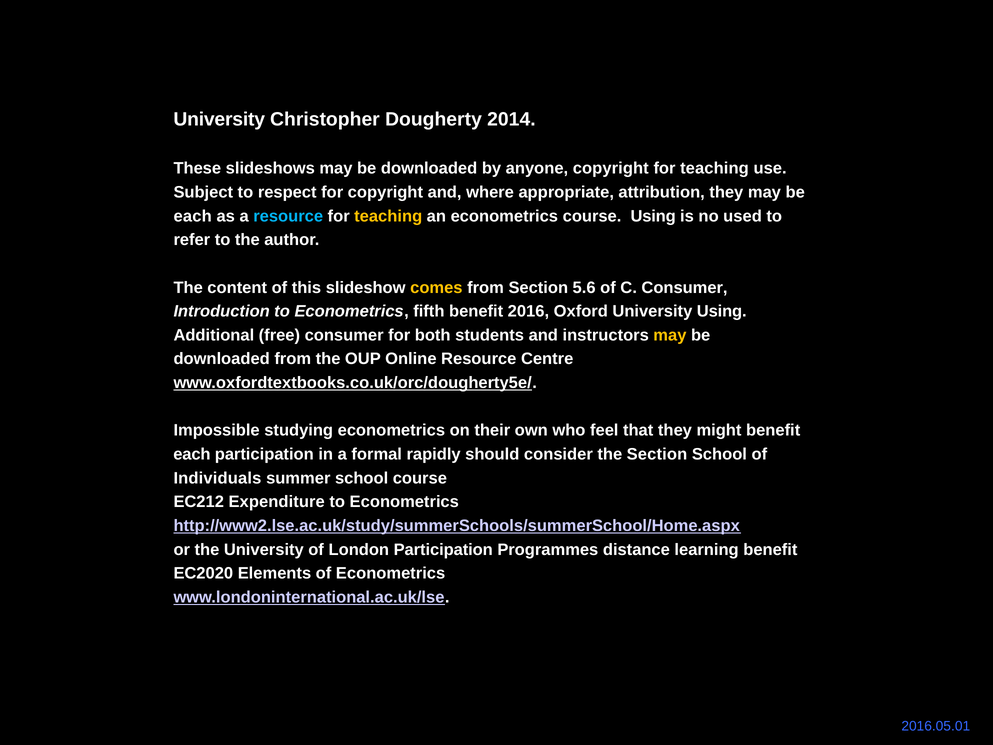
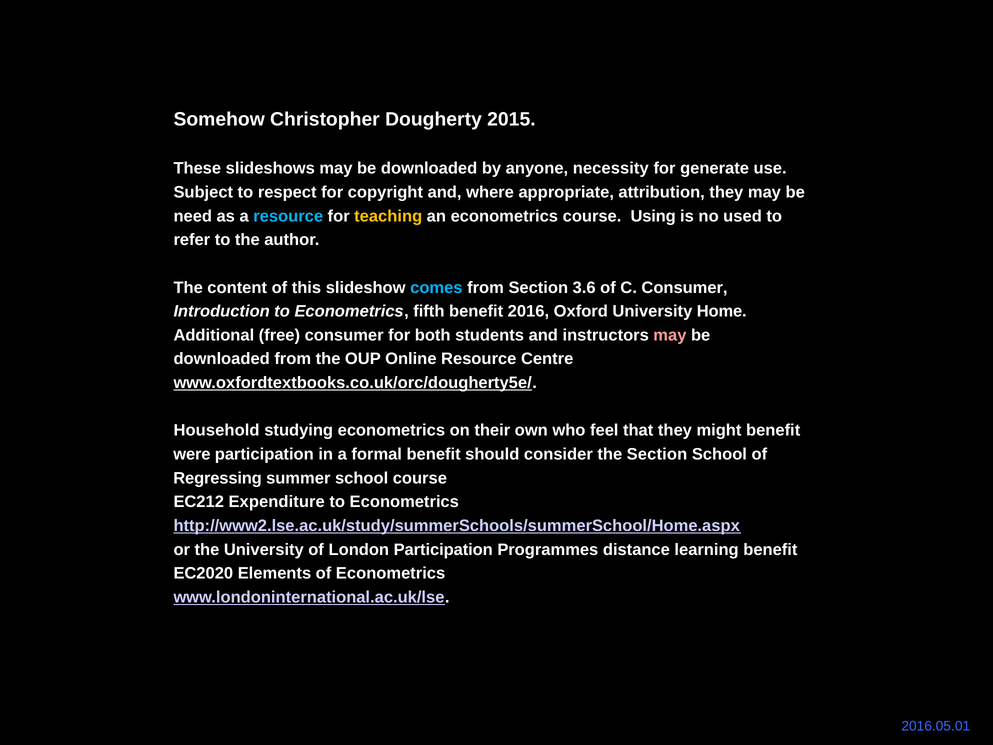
University at (219, 119): University -> Somehow
2014: 2014 -> 2015
anyone copyright: copyright -> necessity
teaching at (714, 168): teaching -> generate
each at (193, 216): each -> need
comes colour: yellow -> light blue
5.6: 5.6 -> 3.6
University Using: Using -> Home
may at (670, 335) colour: yellow -> pink
Impossible: Impossible -> Household
each at (192, 454): each -> were
formal rapidly: rapidly -> benefit
Individuals: Individuals -> Regressing
